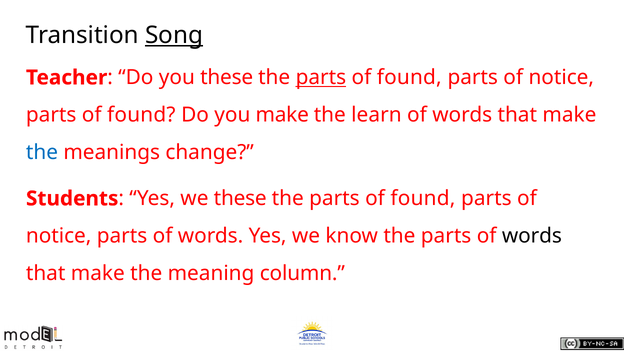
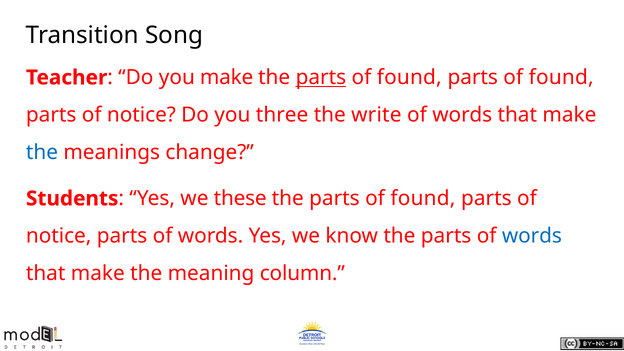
Song underline: present -> none
you these: these -> make
notice at (561, 78): notice -> found
found at (141, 115): found -> notice
you make: make -> three
learn: learn -> write
words at (532, 236) colour: black -> blue
